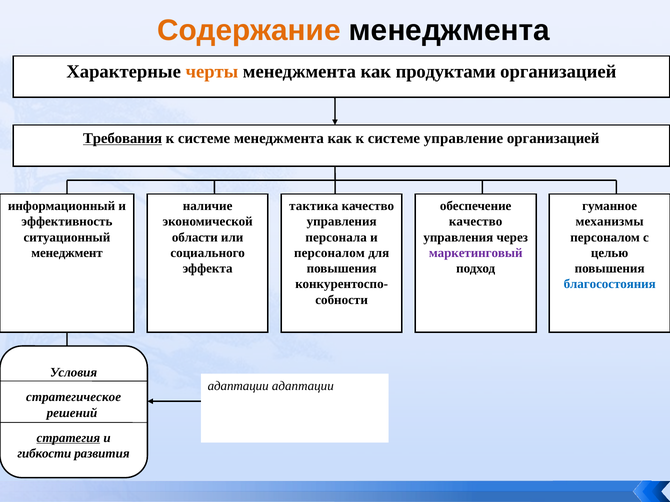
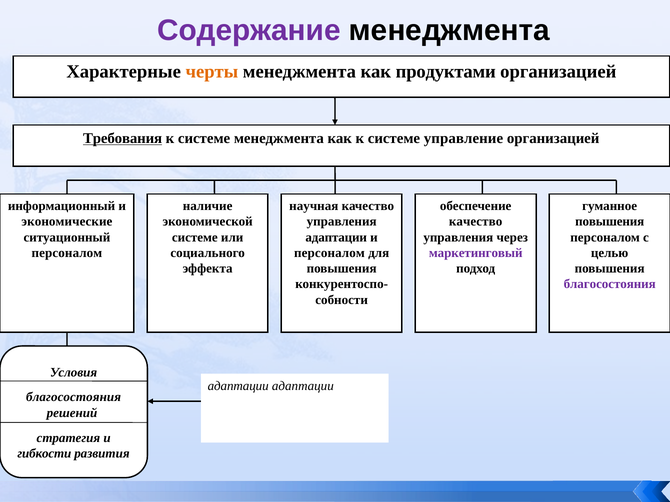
Содержание colour: orange -> purple
тактика: тактика -> научная
эффективность: эффективность -> экономические
механизмы at (610, 222): механизмы -> повышения
области at (195, 238): области -> системе
персонала at (336, 238): персонала -> адаптации
менеджмент at (67, 253): менеджмент -> персоналом
благосостояния at (610, 284) colour: blue -> purple
стратегическое at (74, 398): стратегическое -> благосостояния
стратегия underline: present -> none
